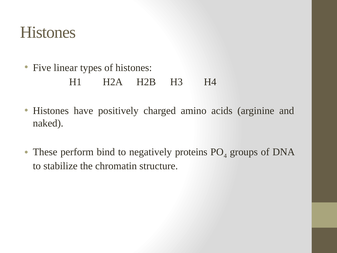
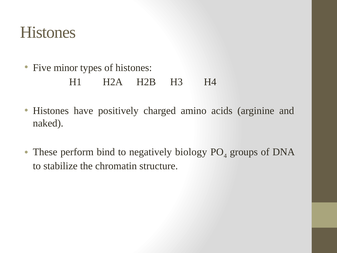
linear: linear -> minor
proteins: proteins -> biology
